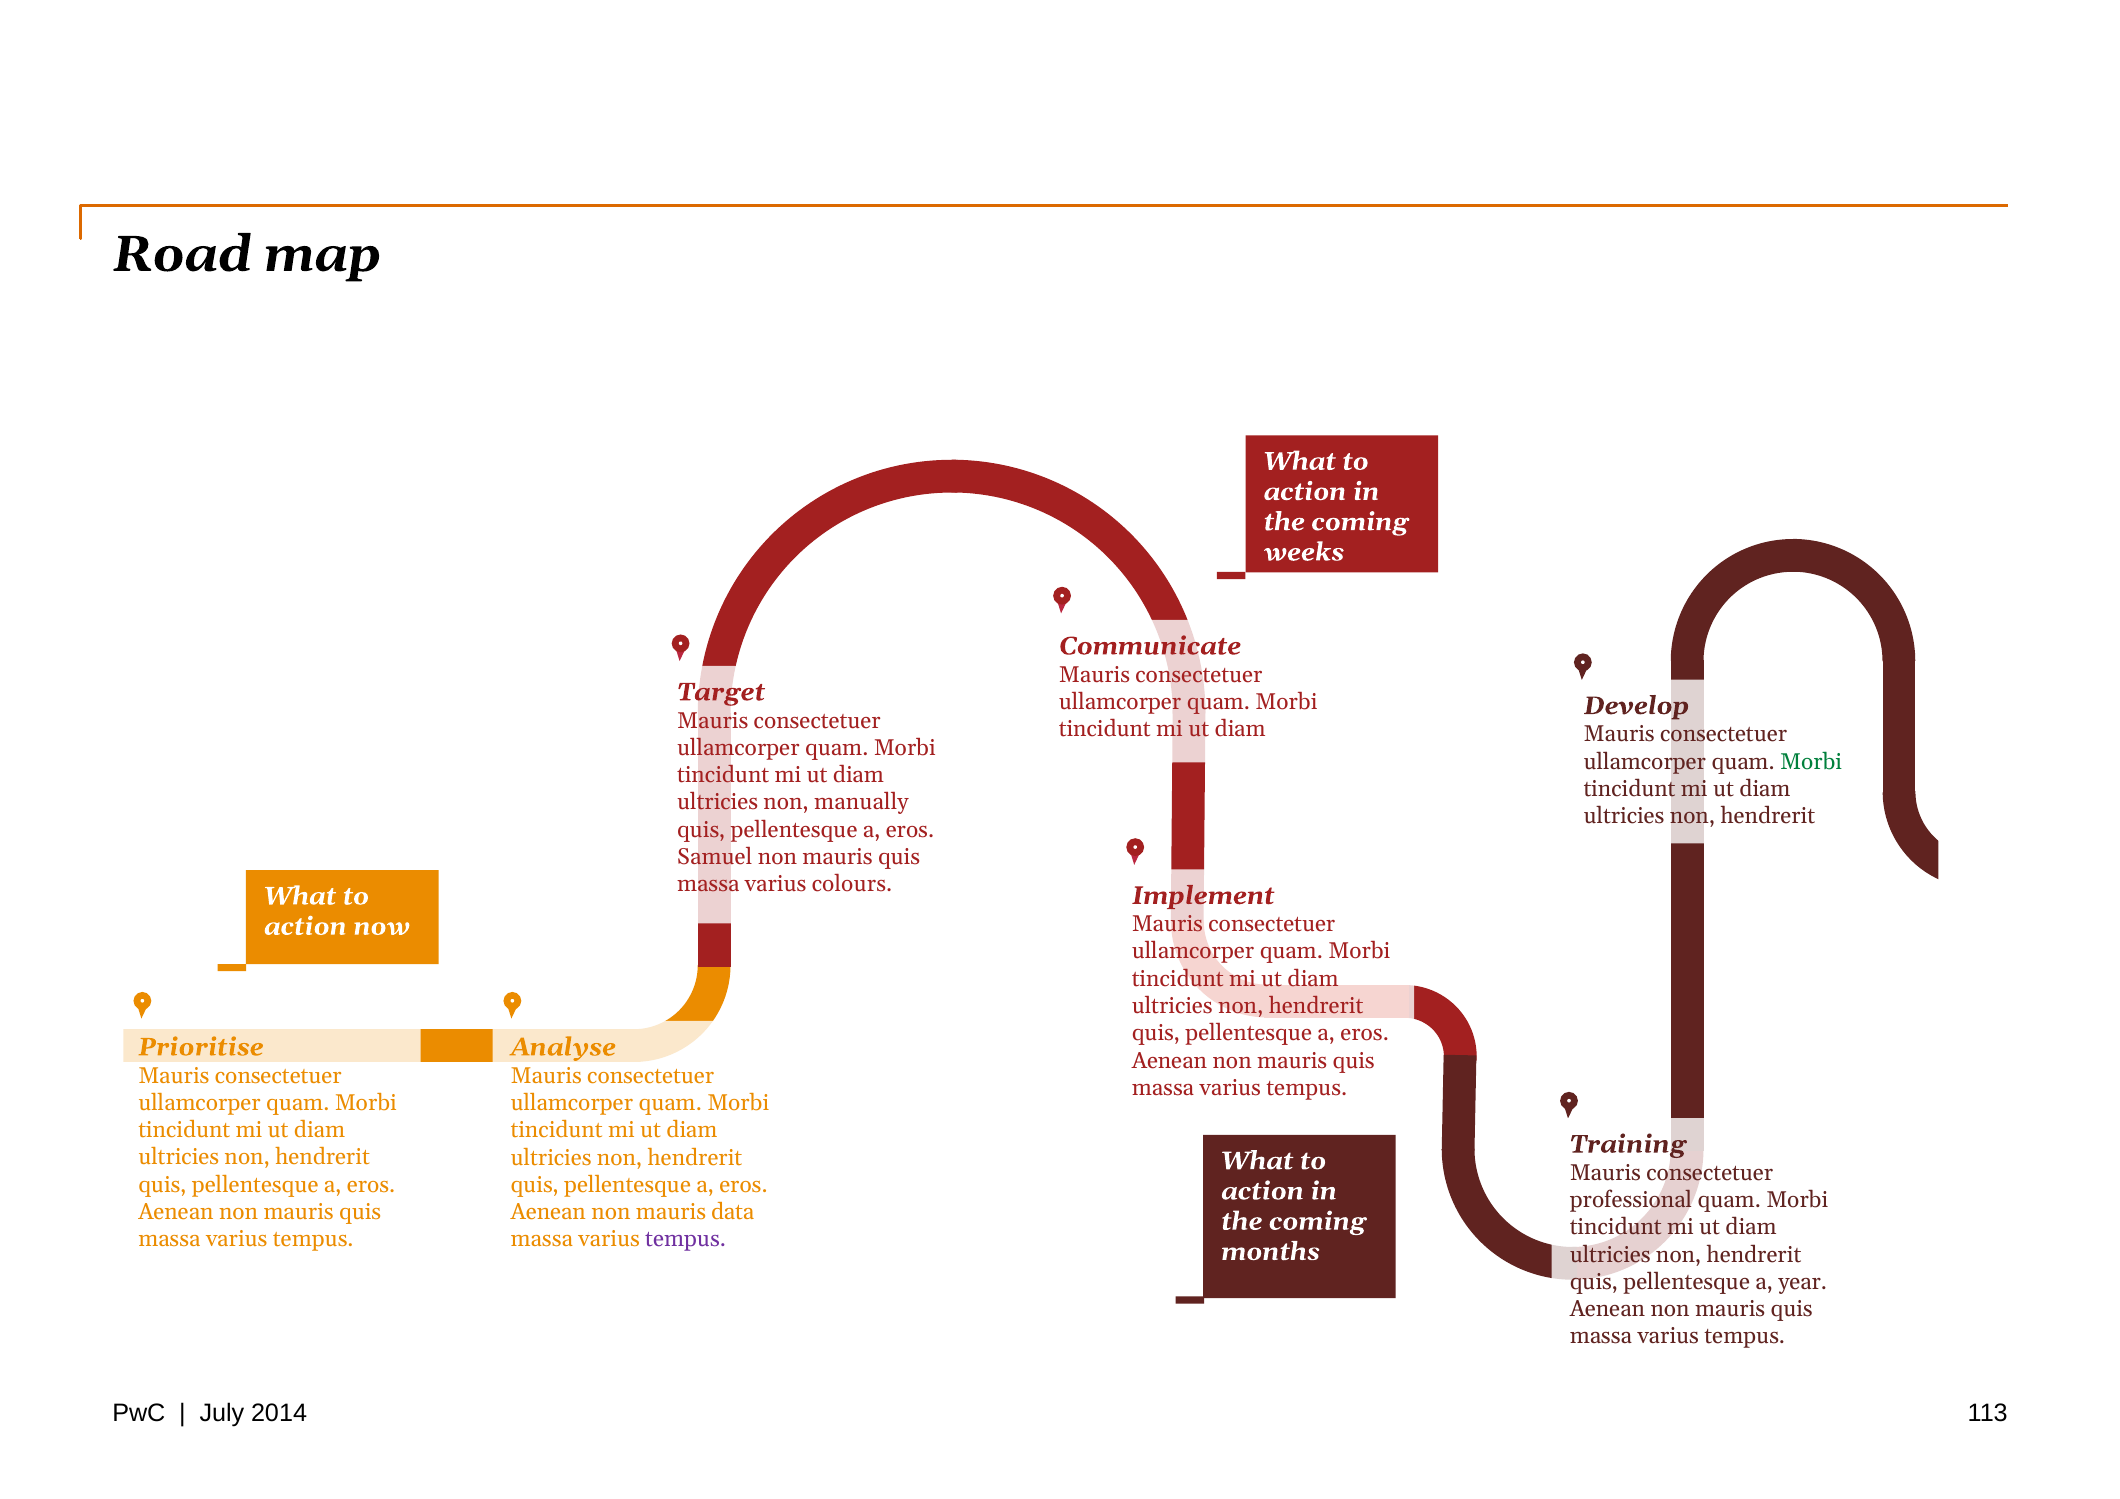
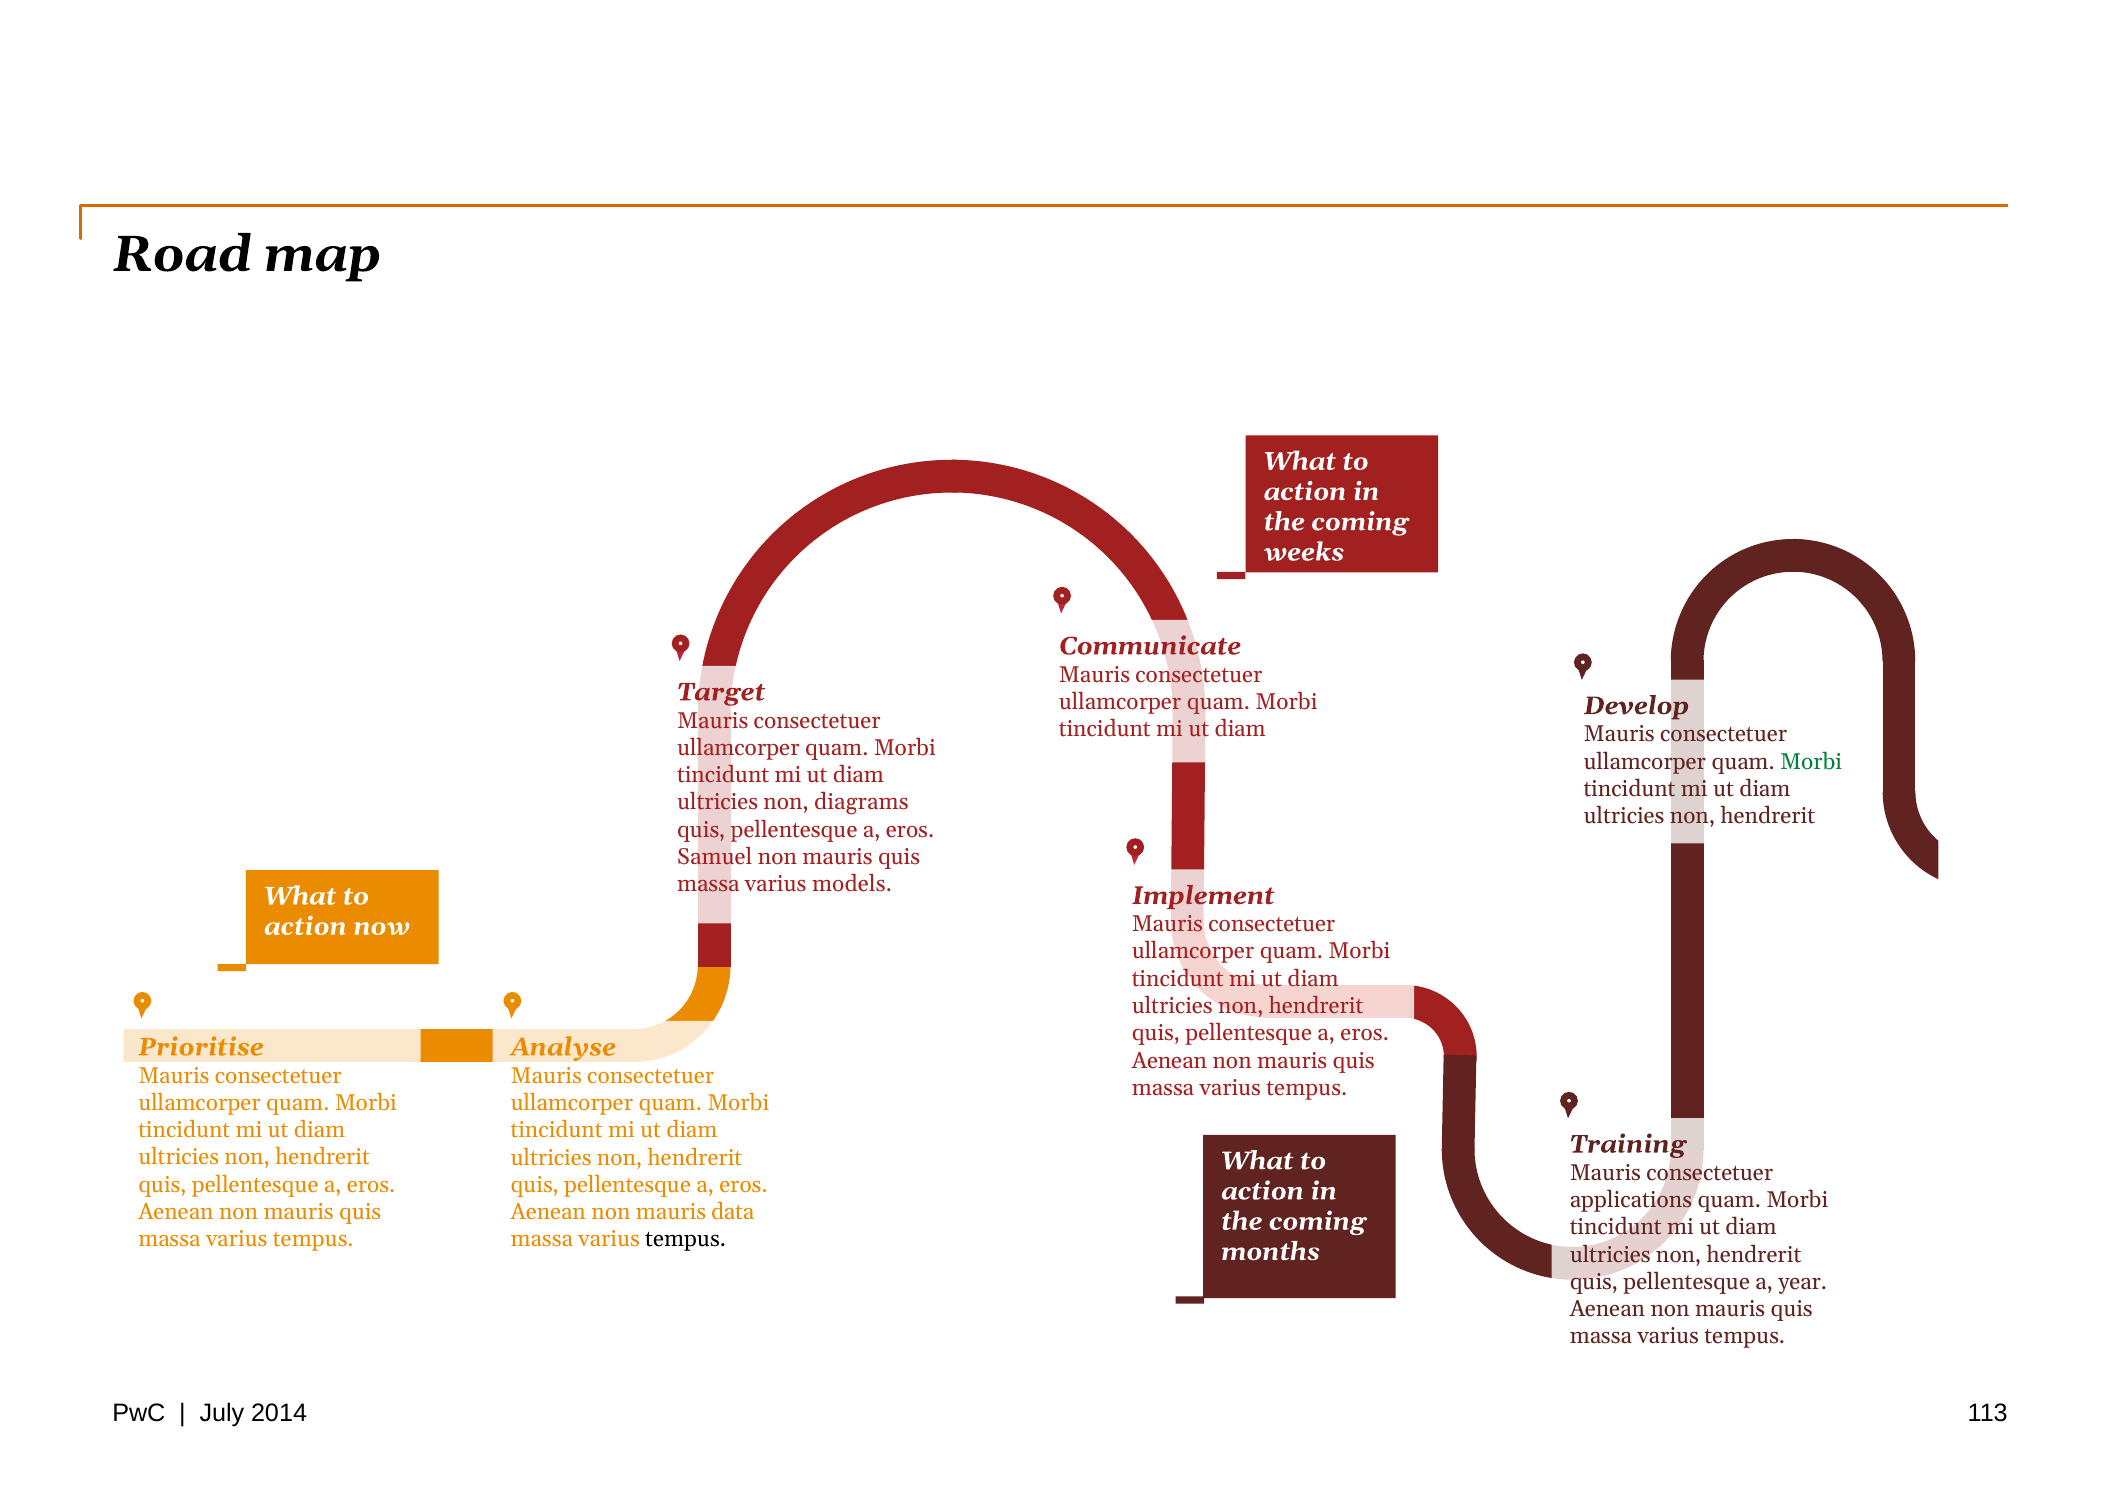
manually: manually -> diagrams
colours: colours -> models
professional: professional -> applications
tempus at (686, 1239) colour: purple -> black
